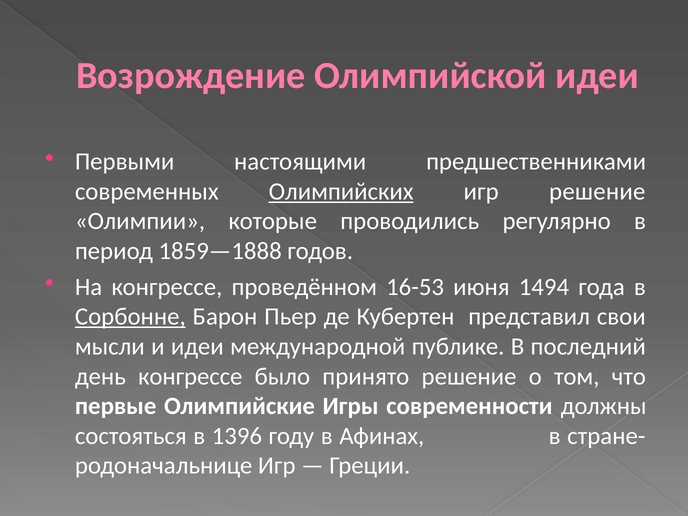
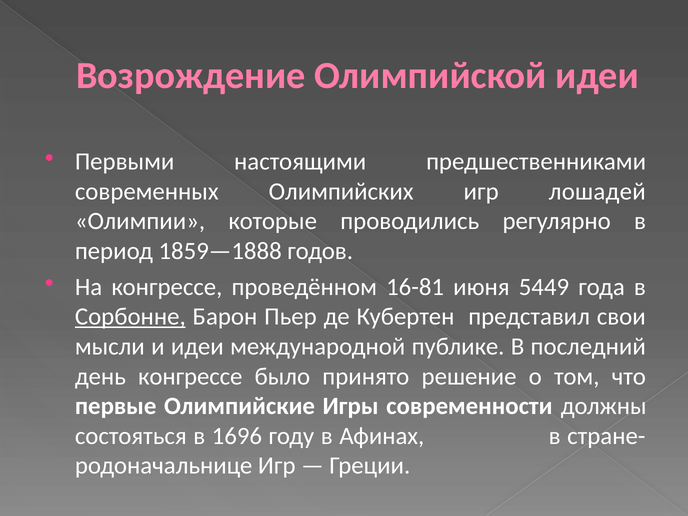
Олимпийских underline: present -> none
игр решение: решение -> лошадей
16-53: 16-53 -> 16-81
1494: 1494 -> 5449
1396: 1396 -> 1696
